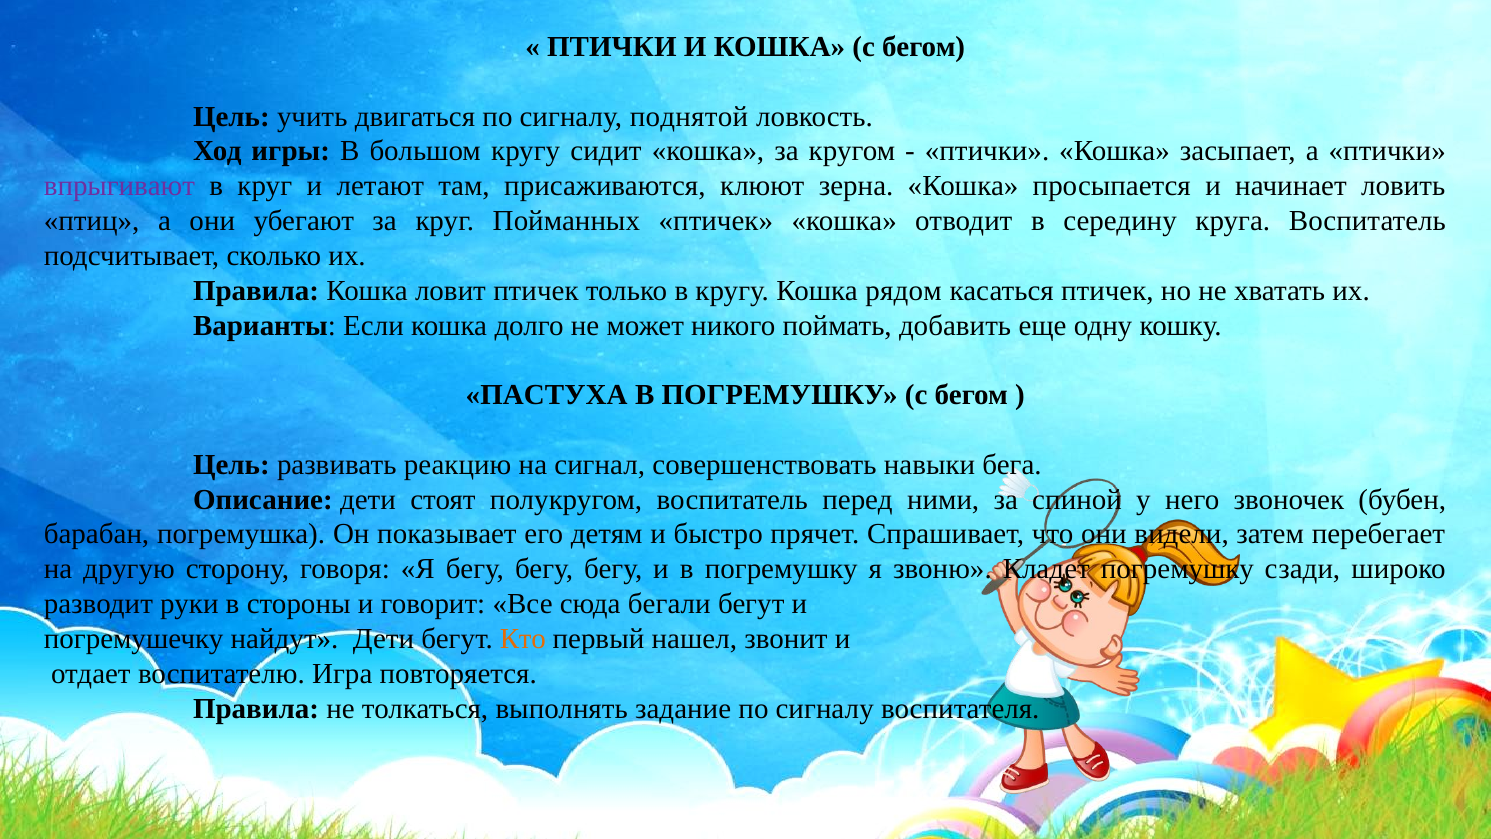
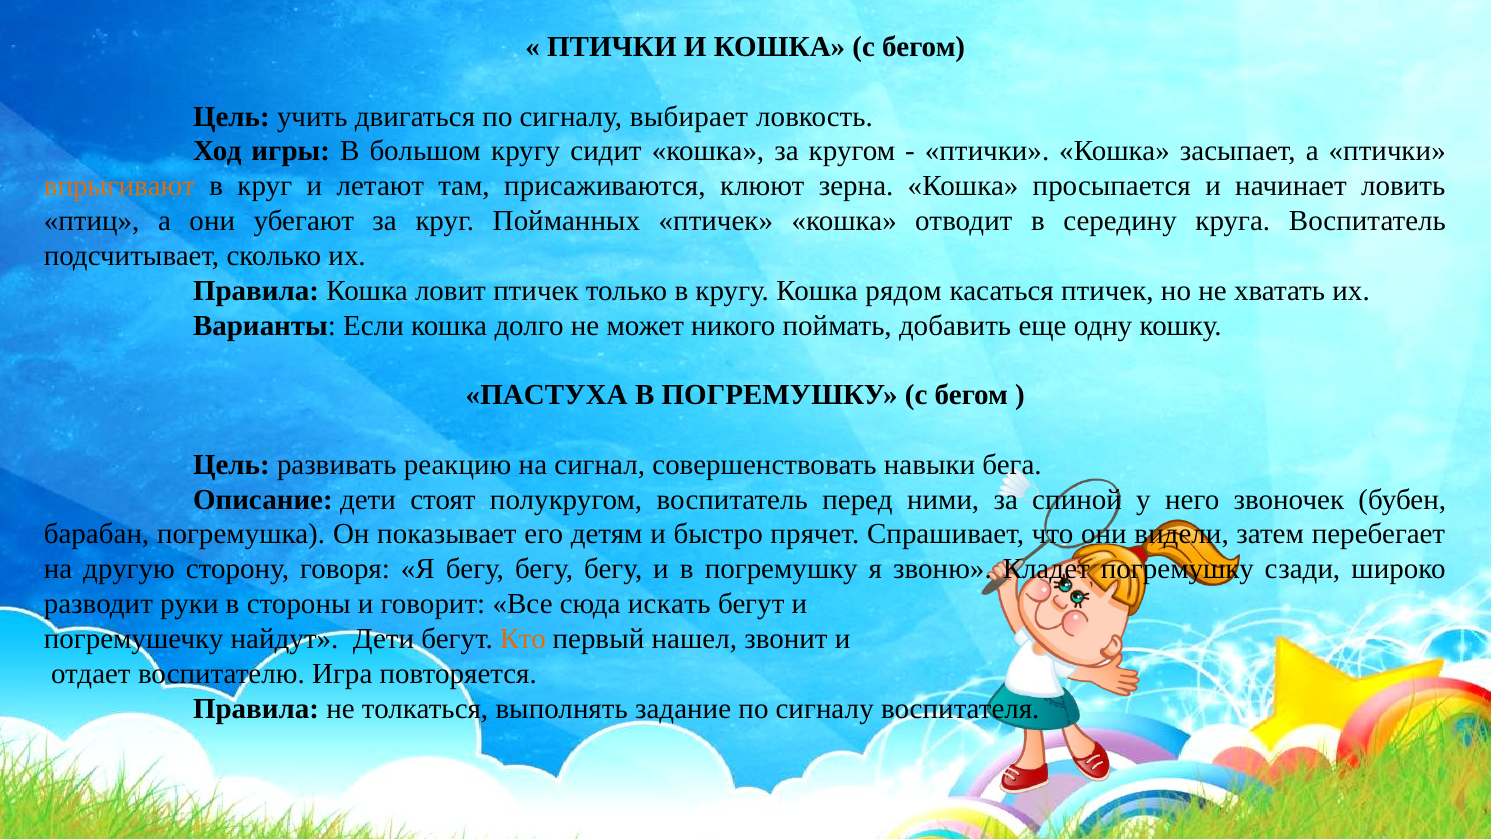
поднятой: поднятой -> выбирает
впрыгивают colour: purple -> orange
бегали: бегали -> искать
